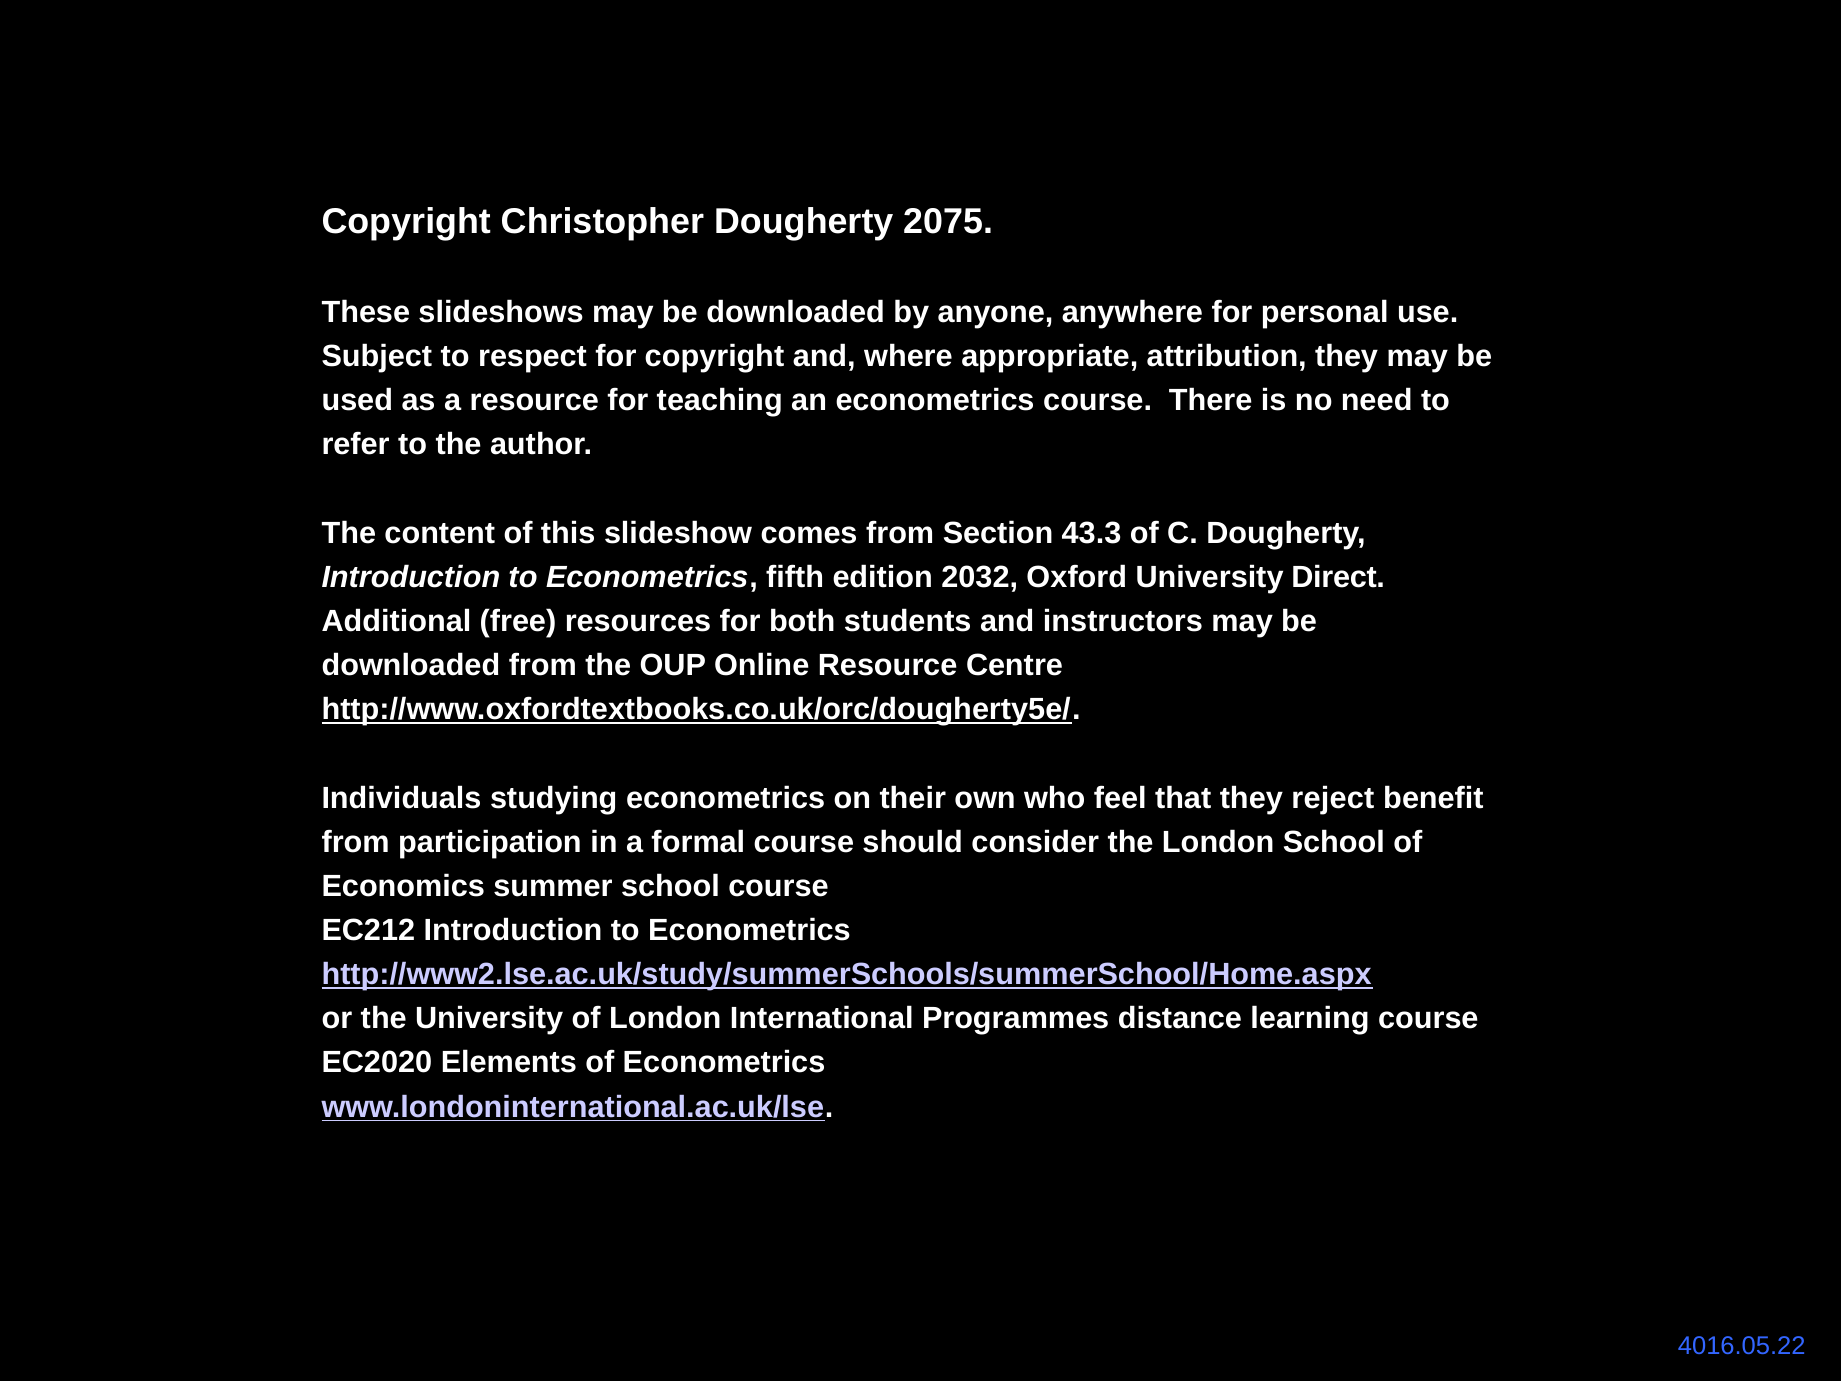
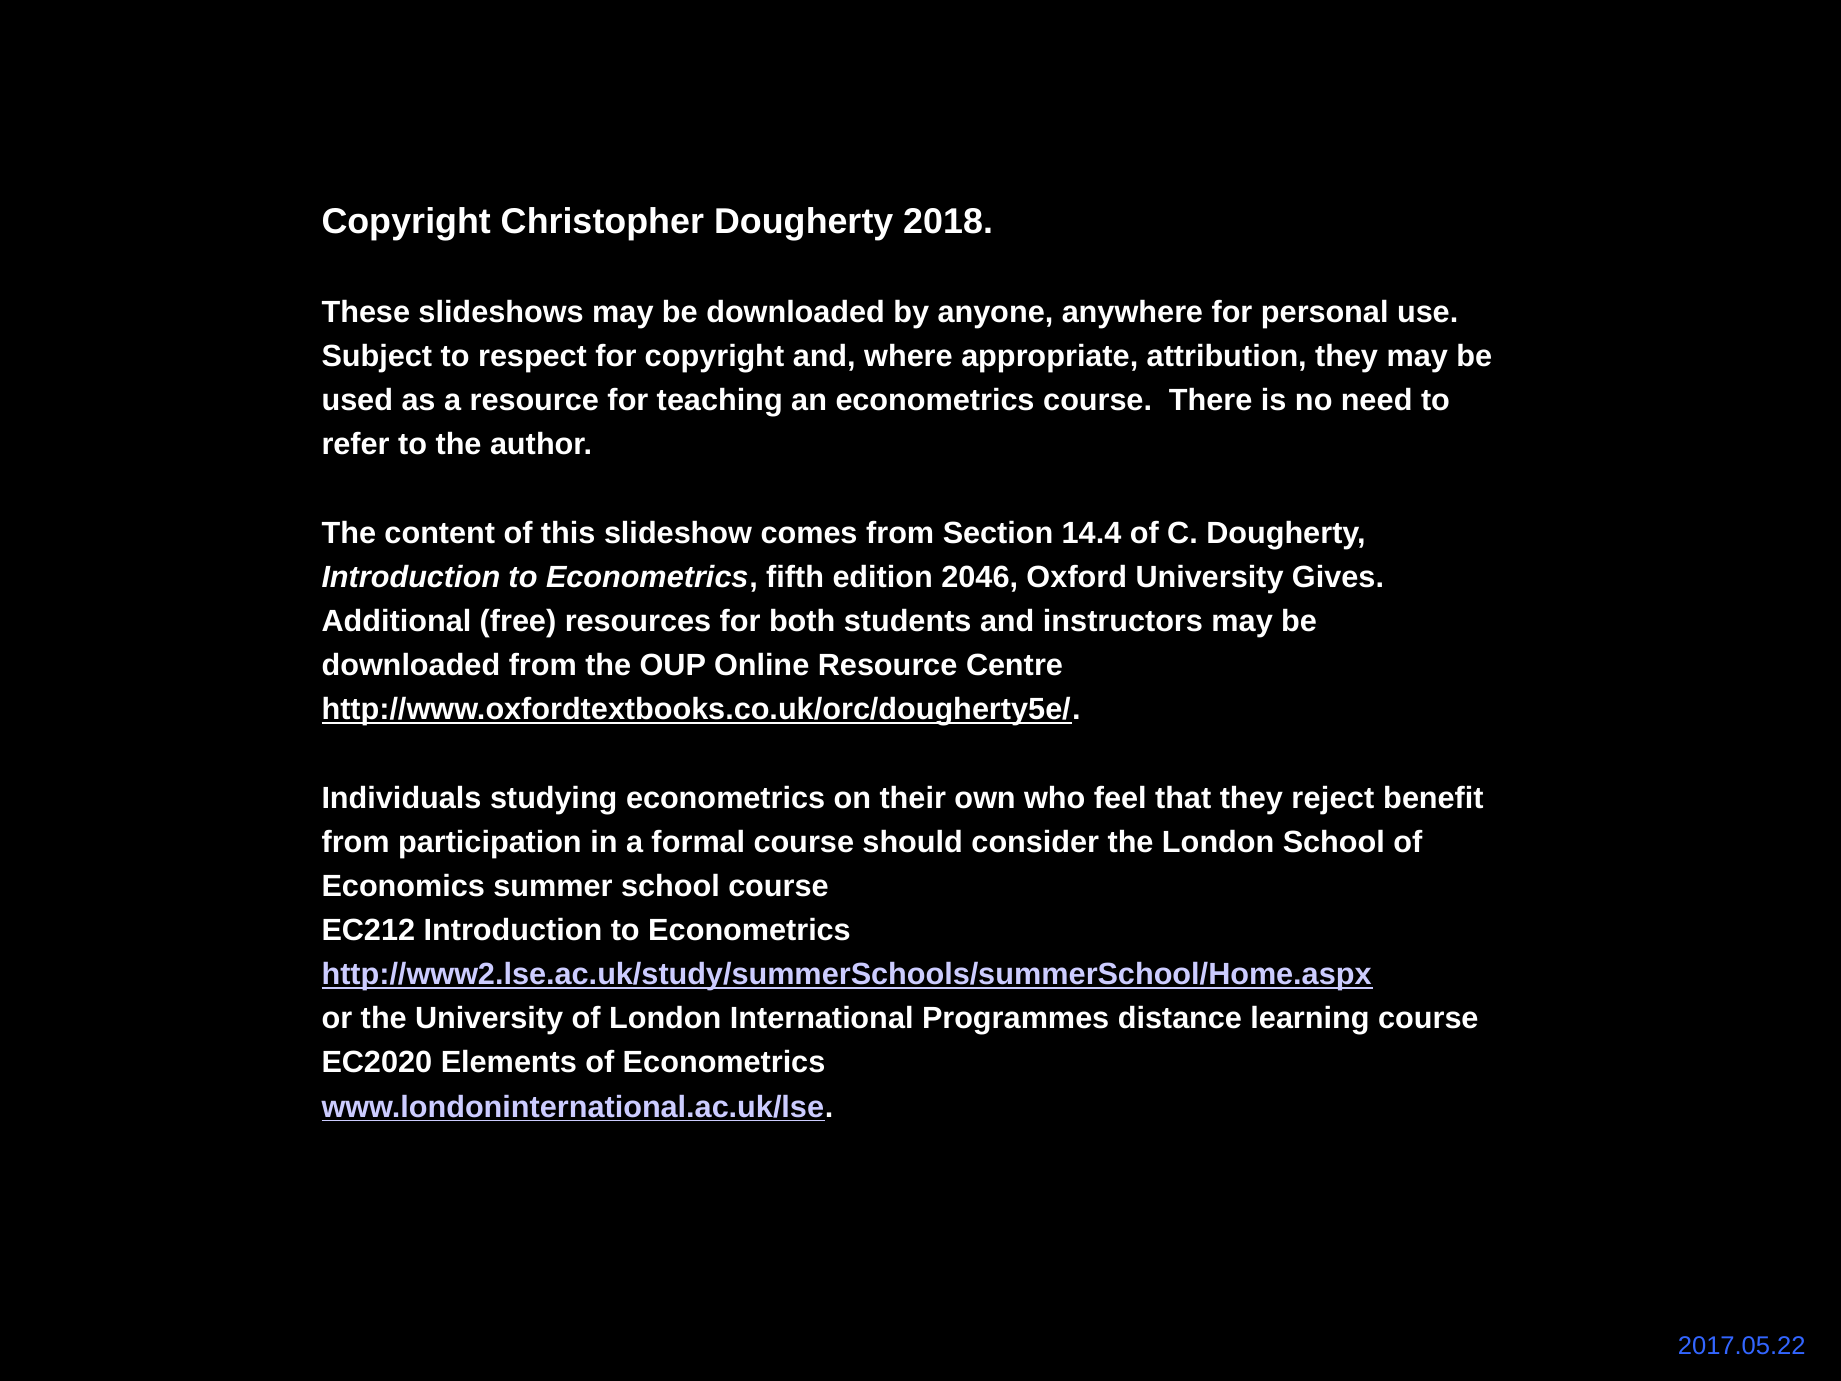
2075: 2075 -> 2018
43.3: 43.3 -> 14.4
2032: 2032 -> 2046
Direct: Direct -> Gives
4016.05.22: 4016.05.22 -> 2017.05.22
